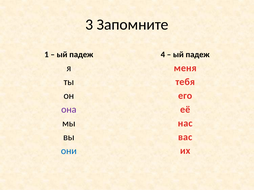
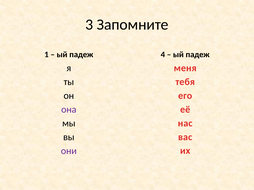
они colour: blue -> purple
